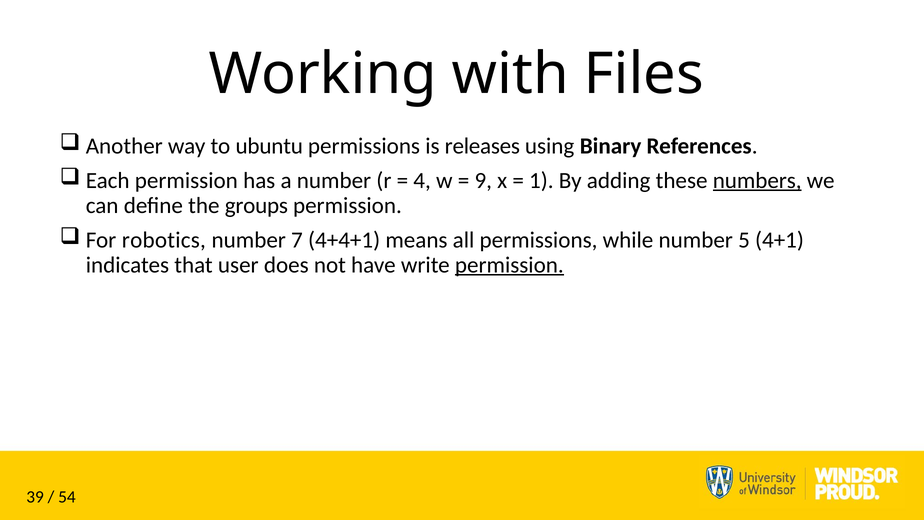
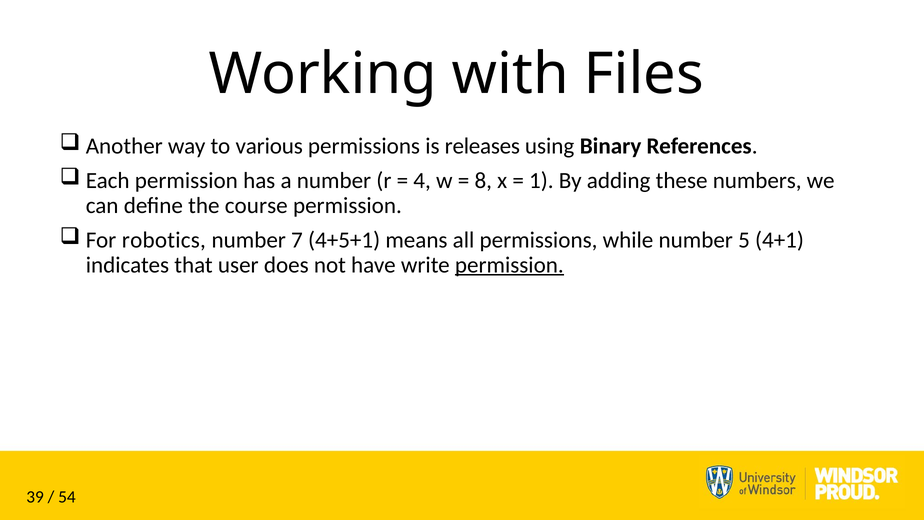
ubuntu: ubuntu -> various
9: 9 -> 8
numbers underline: present -> none
groups: groups -> course
4+4+1: 4+4+1 -> 4+5+1
